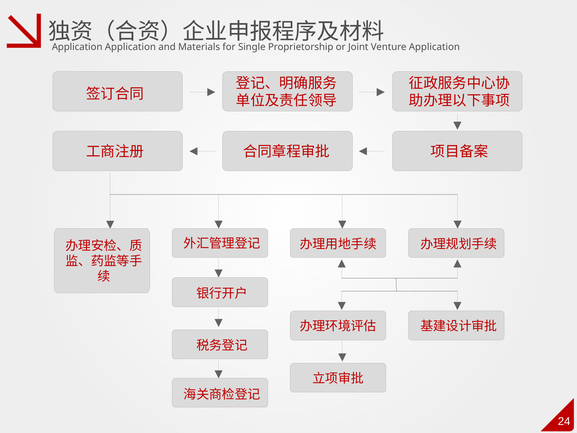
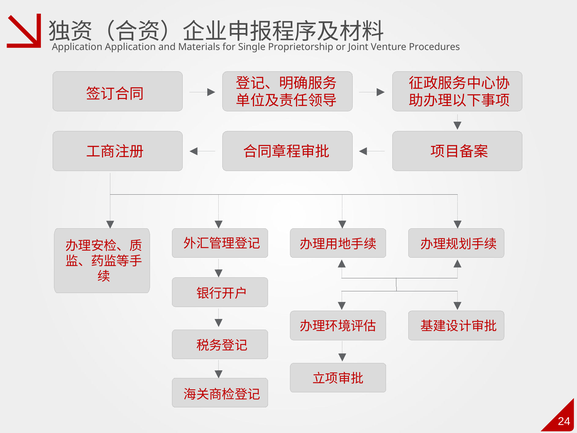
Venture Application: Application -> Procedures
